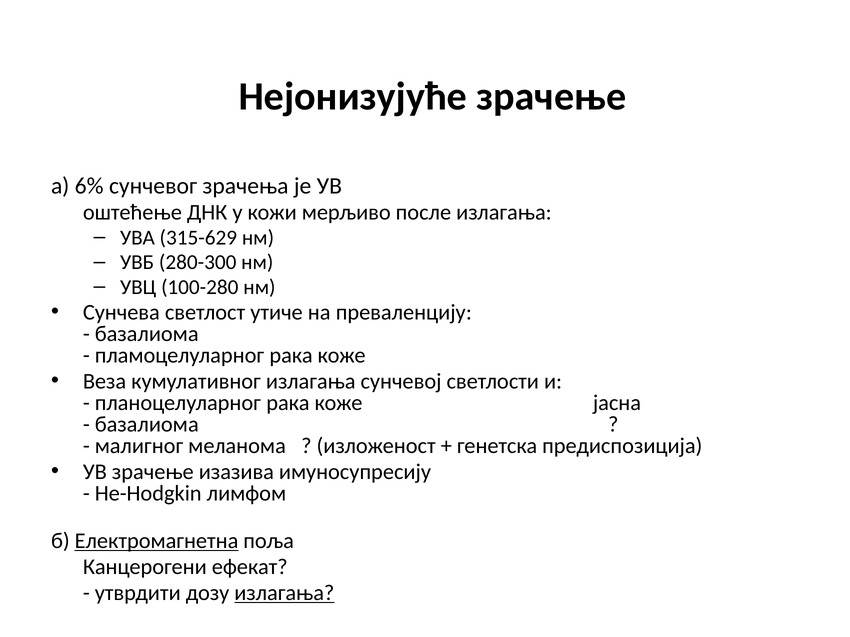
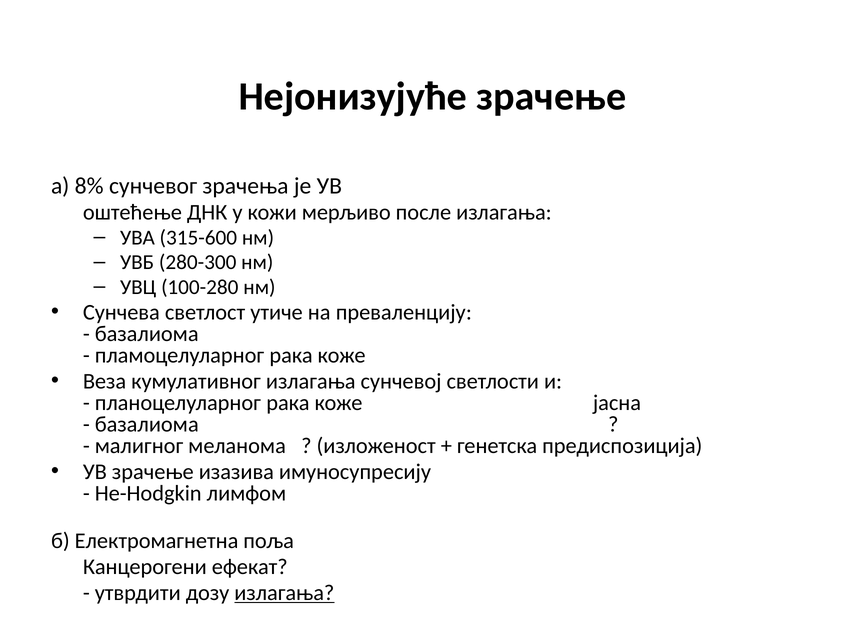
6%: 6% -> 8%
315-629: 315-629 -> 315-600
Електромагнетна underline: present -> none
